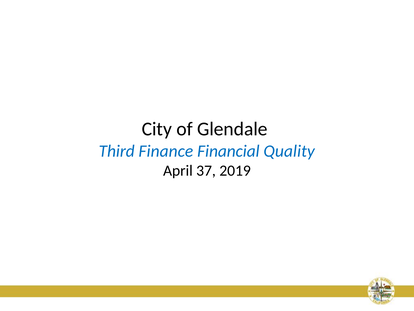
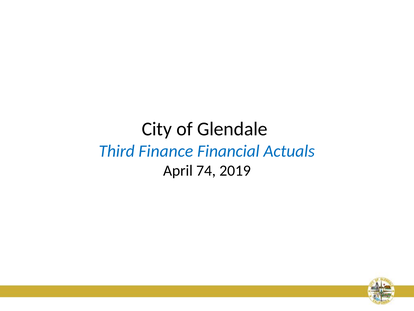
Quality: Quality -> Actuals
37: 37 -> 74
